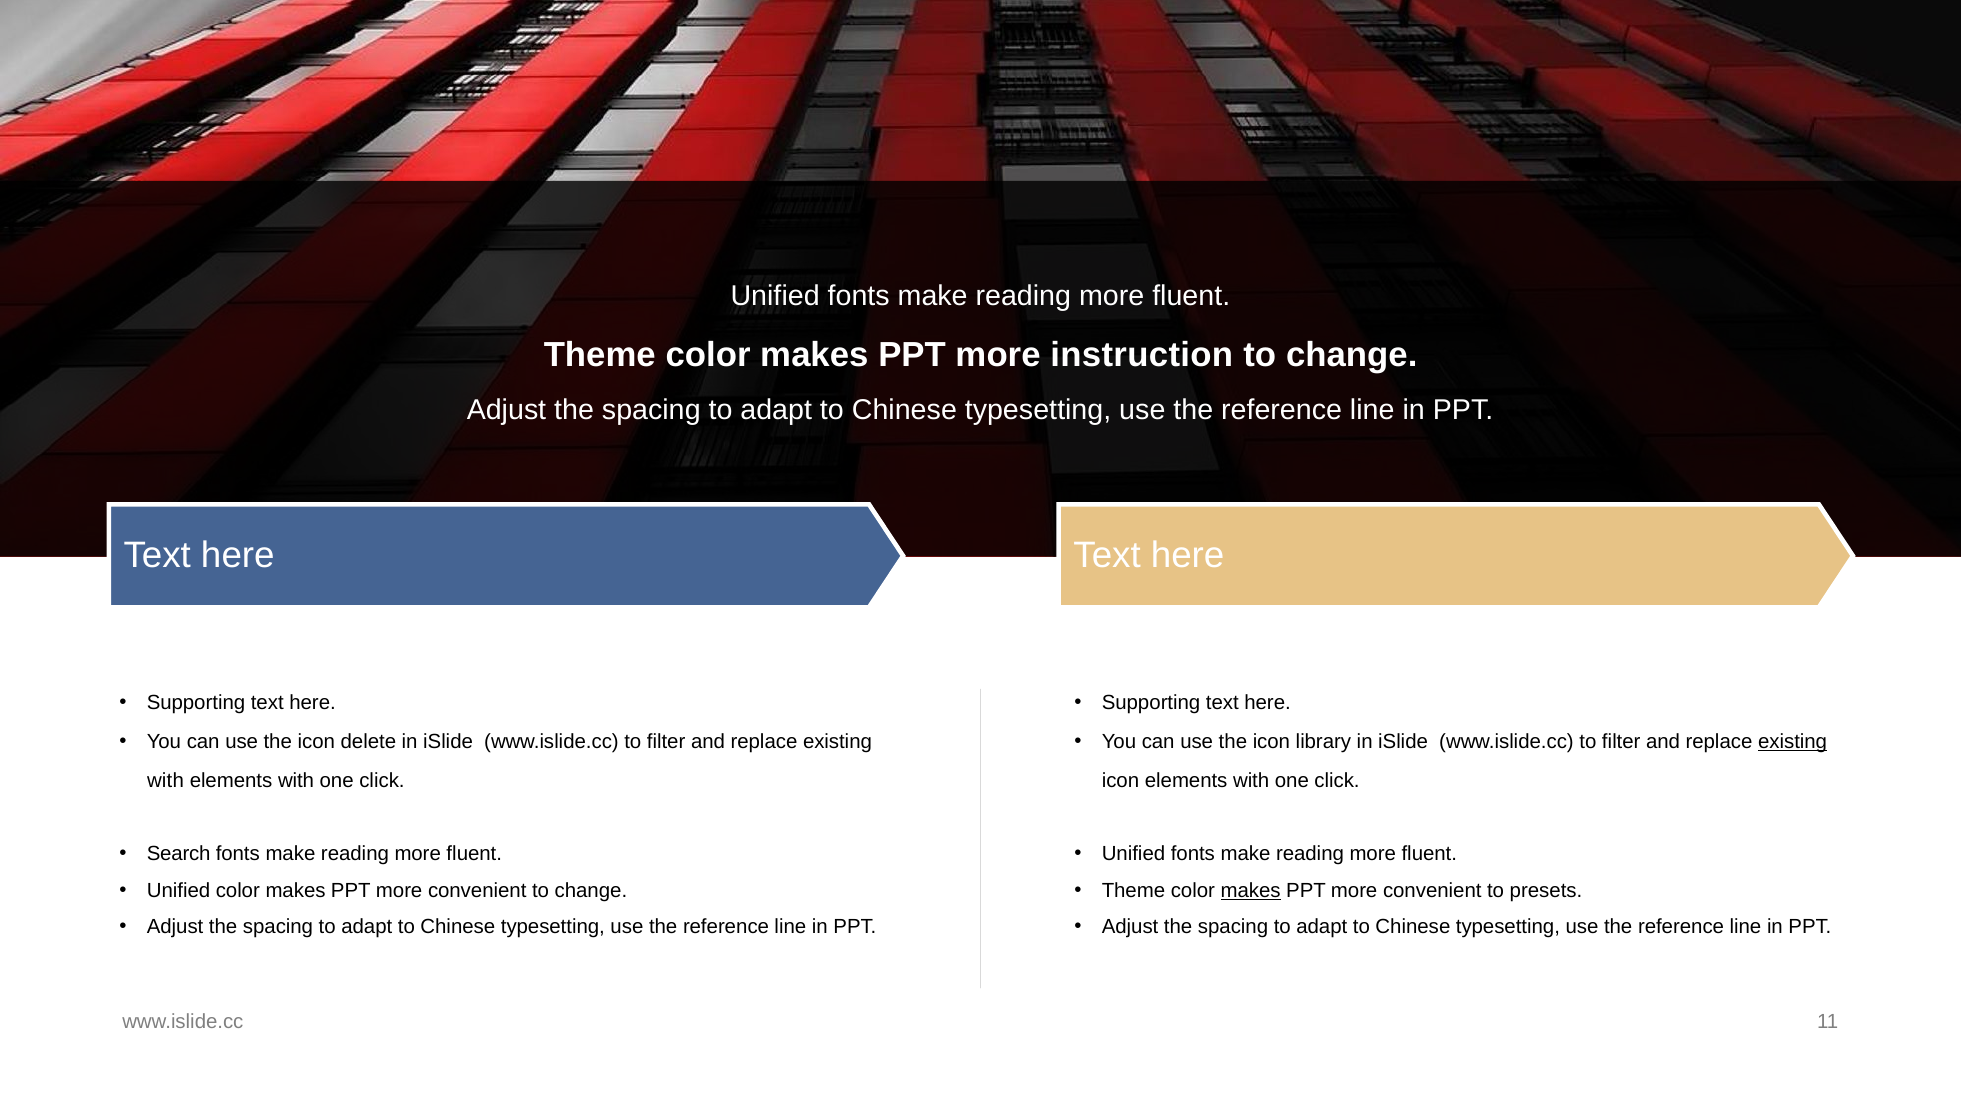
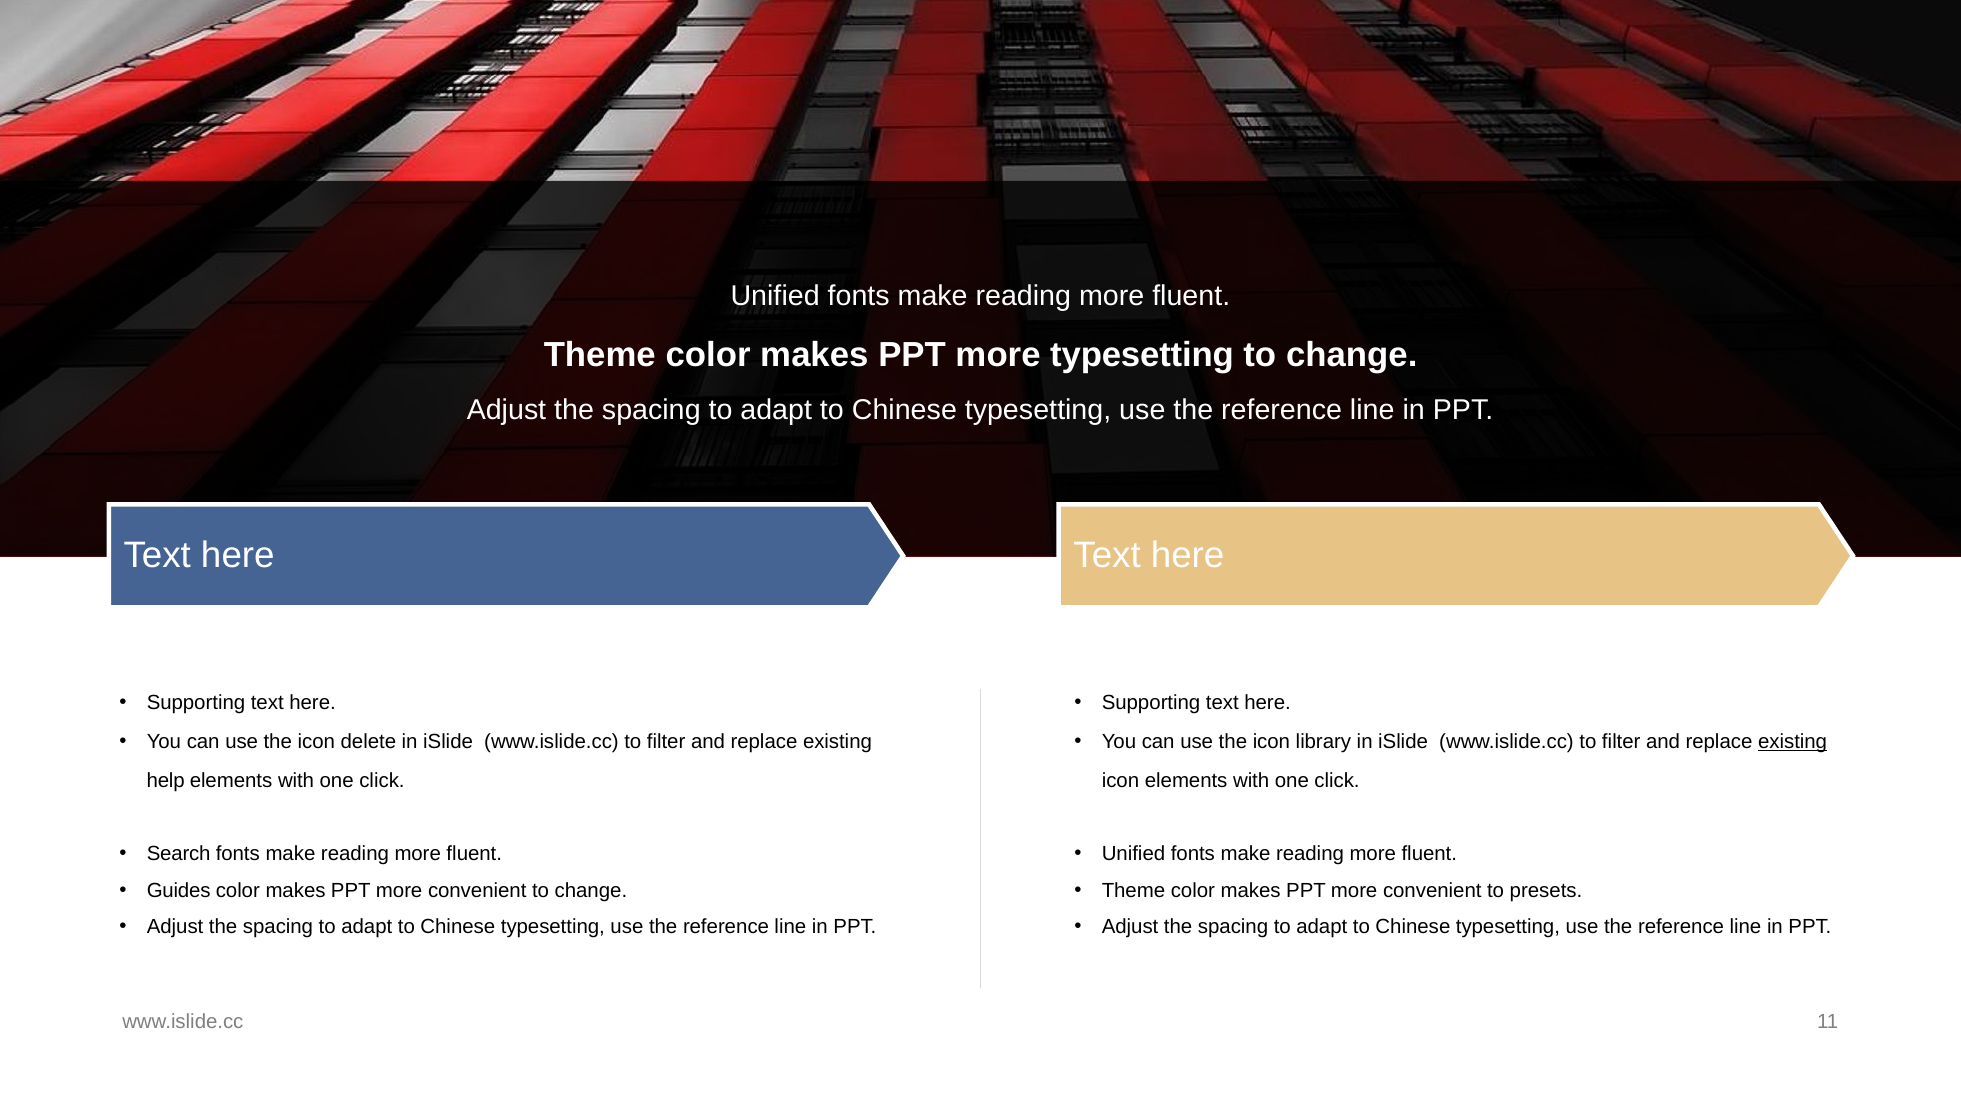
more instruction: instruction -> typesetting
with at (165, 781): with -> help
Unified at (179, 891): Unified -> Guides
makes at (1251, 891) underline: present -> none
